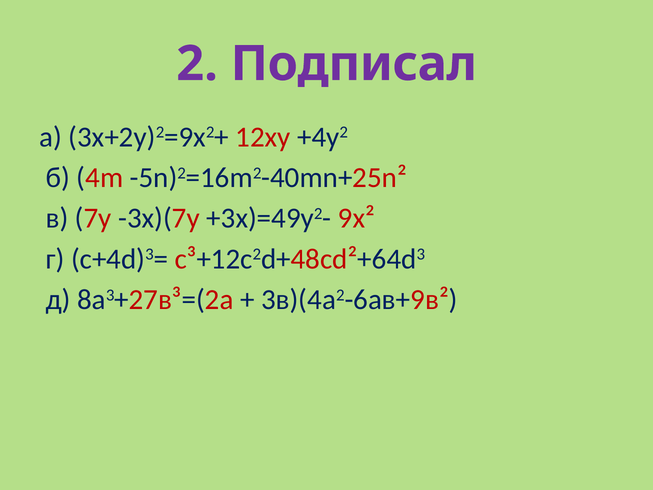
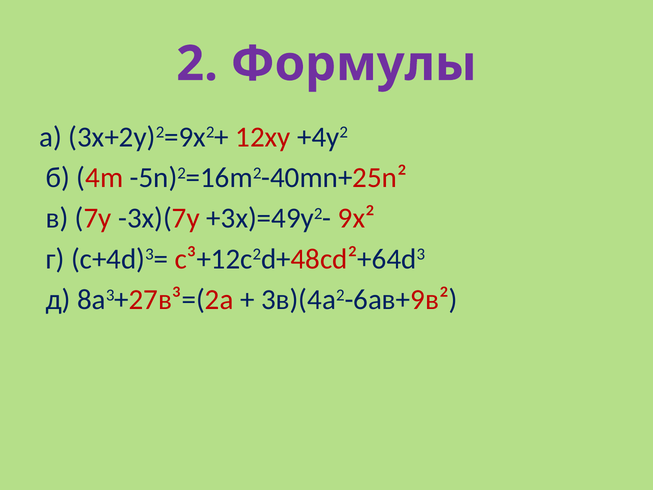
Подписал: Подписал -> Формулы
